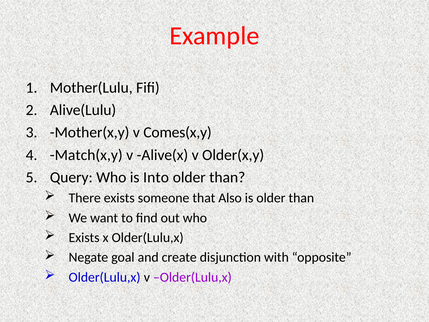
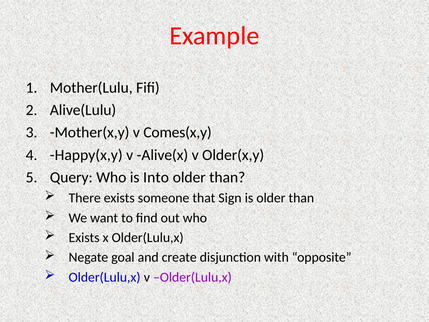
Match(x,y: Match(x,y -> Happy(x,y
Also: Also -> Sign
